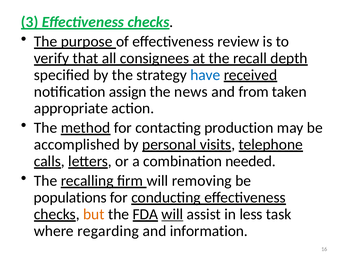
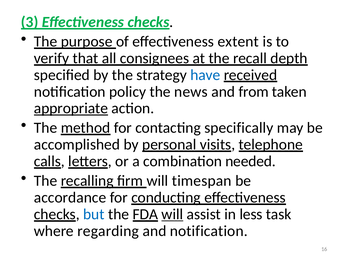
review: review -> extent
assign: assign -> policy
appropriate underline: none -> present
production: production -> specifically
removing: removing -> timespan
populations: populations -> accordance
but colour: orange -> blue
and information: information -> notification
